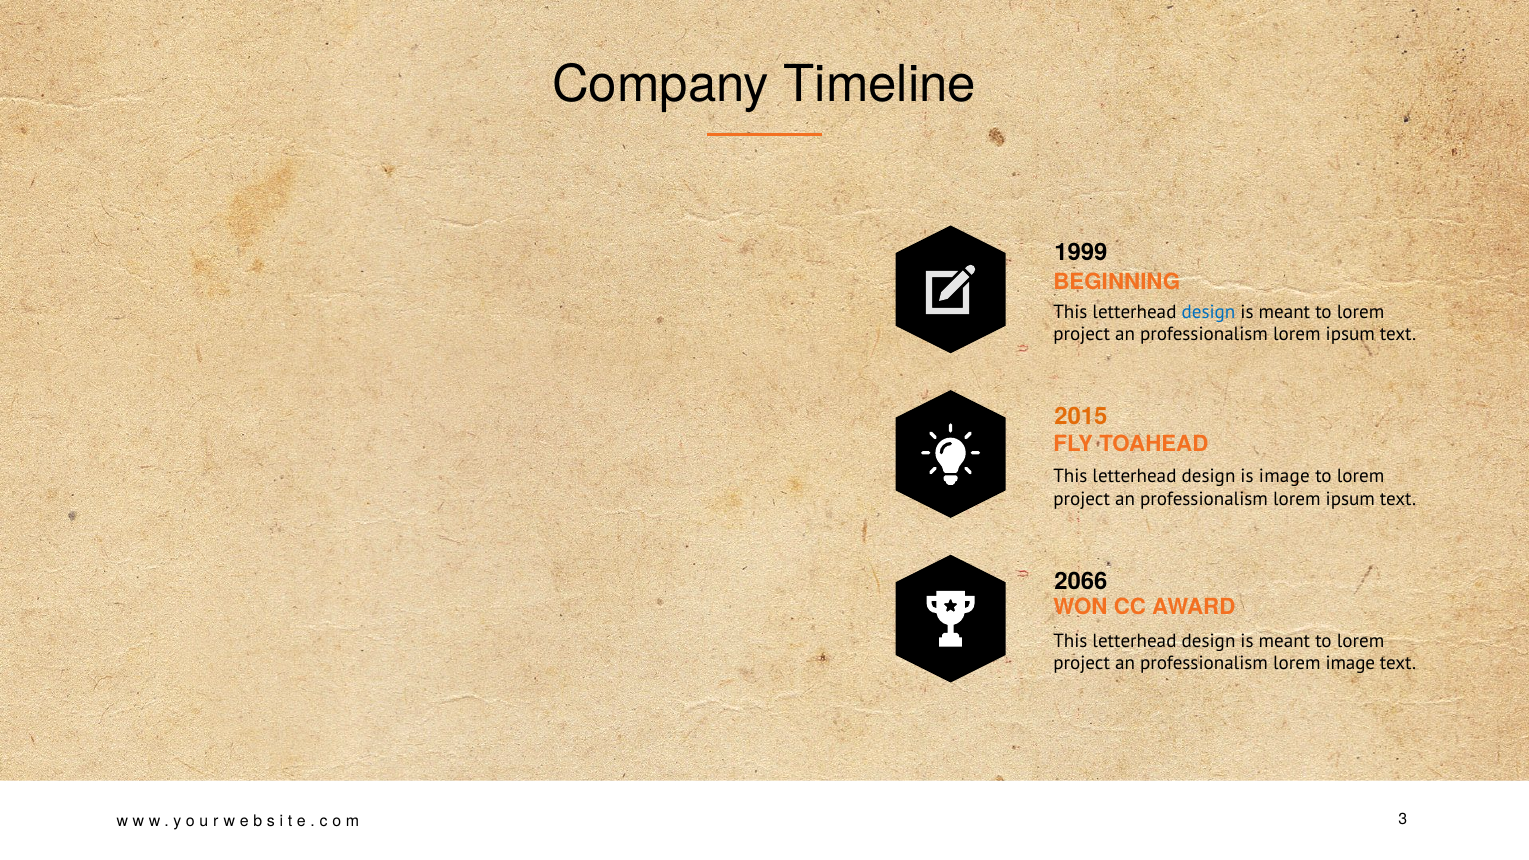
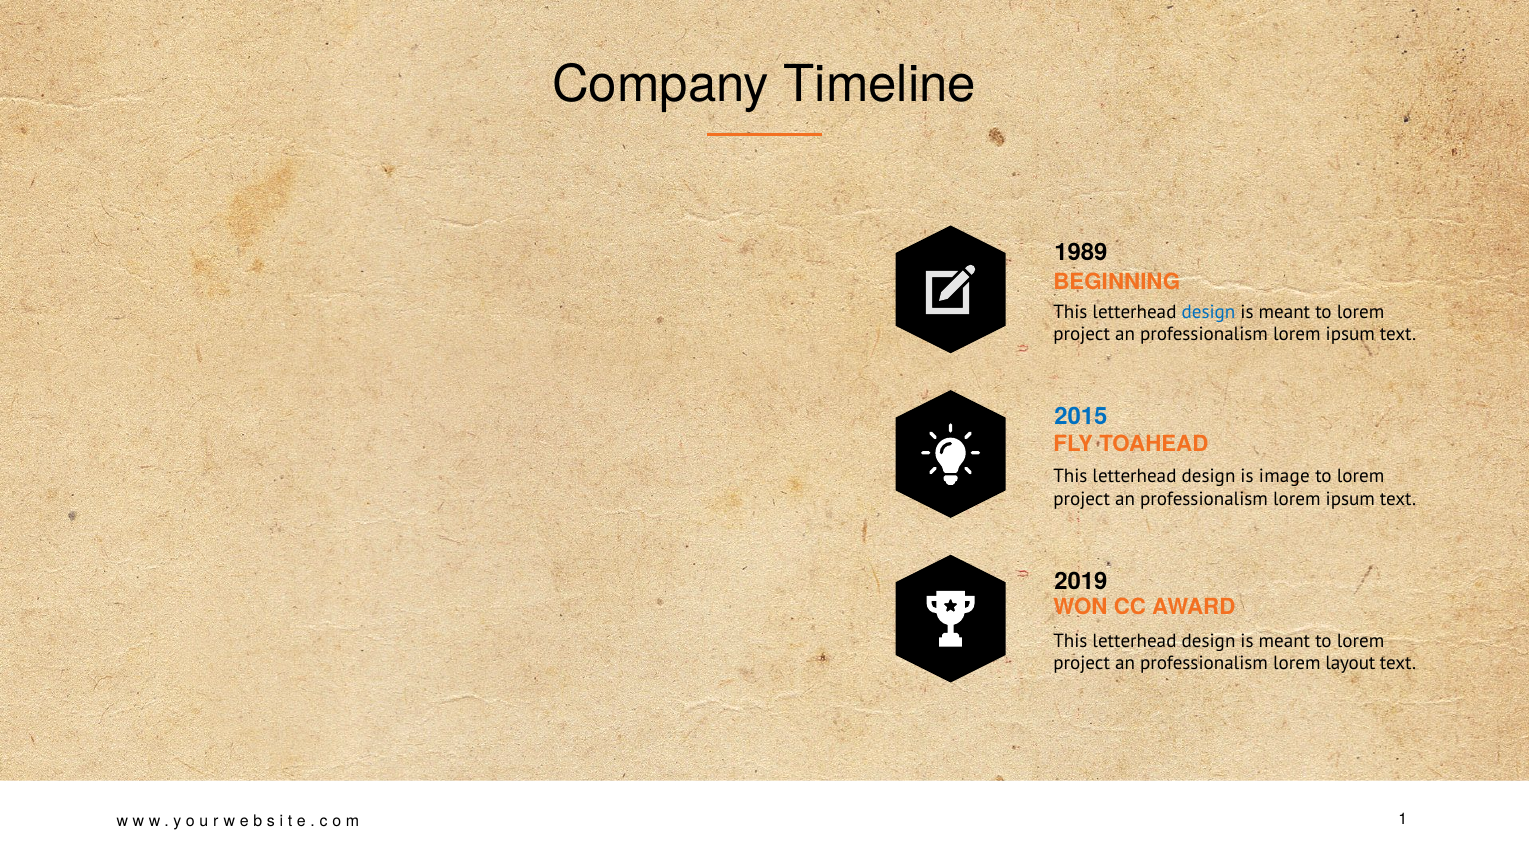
1999: 1999 -> 1989
2015 colour: orange -> blue
2066: 2066 -> 2019
lorem image: image -> layout
3: 3 -> 1
